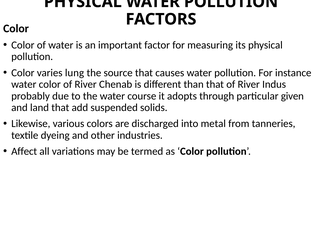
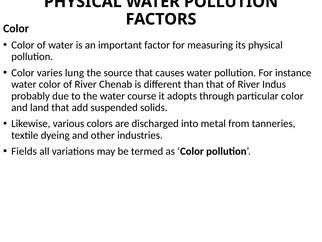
particular given: given -> color
Affect: Affect -> Fields
